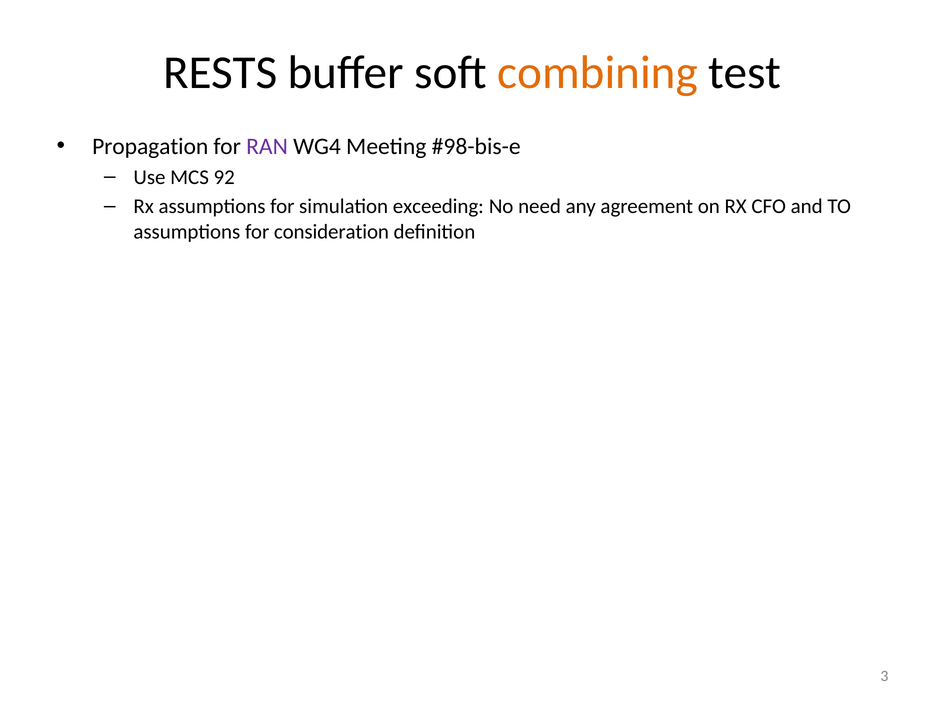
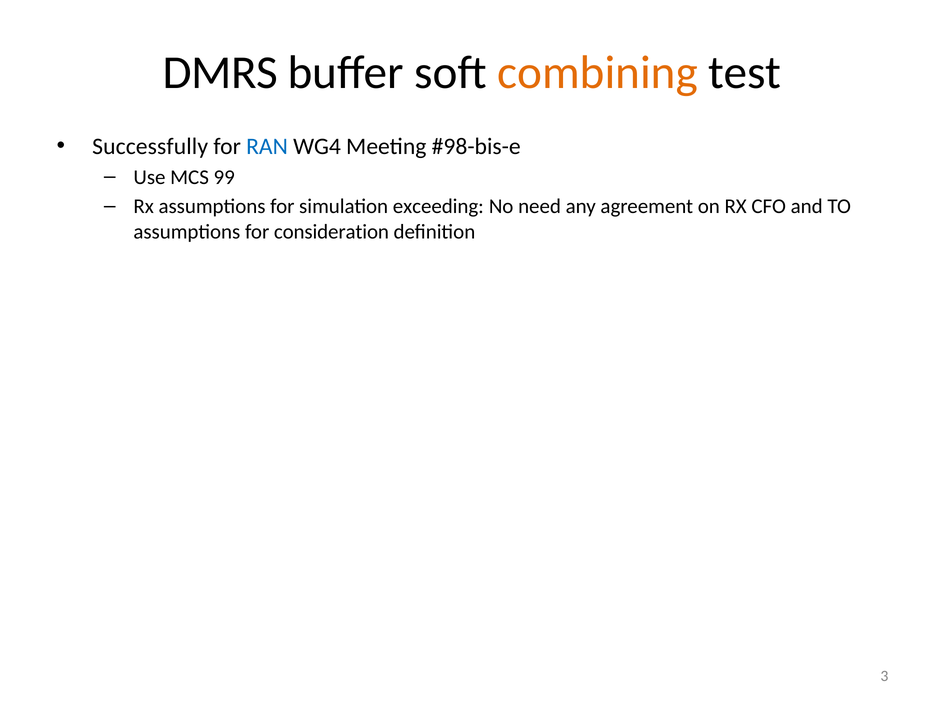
RESTS: RESTS -> DMRS
Propagation: Propagation -> Successfully
RAN colour: purple -> blue
92: 92 -> 99
